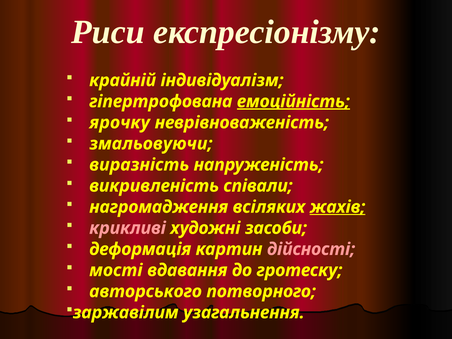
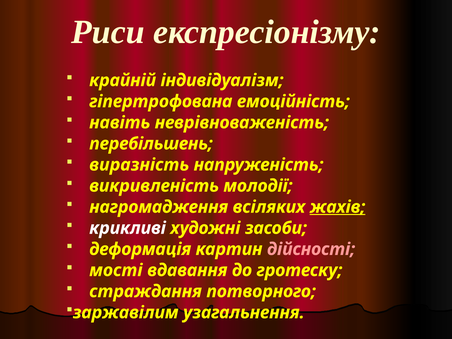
емоційність underline: present -> none
ярочку: ярочку -> навіть
змальовуючи: змальовуючи -> перебільшень
співали: співали -> молодії
крикливі colour: pink -> white
авторського: авторського -> страждання
